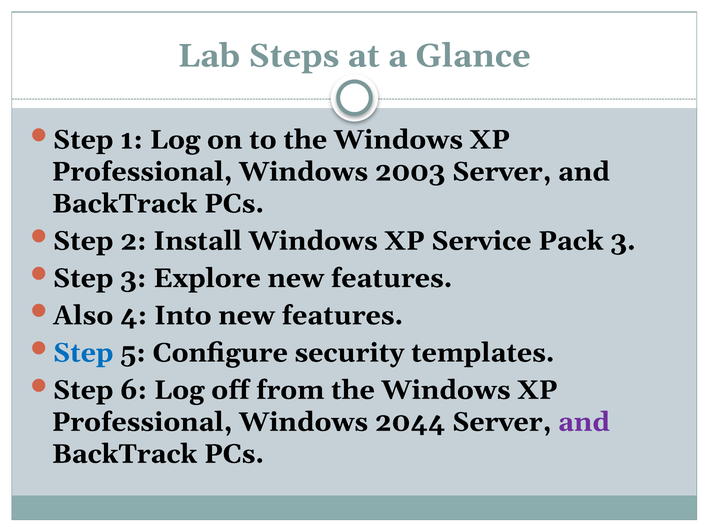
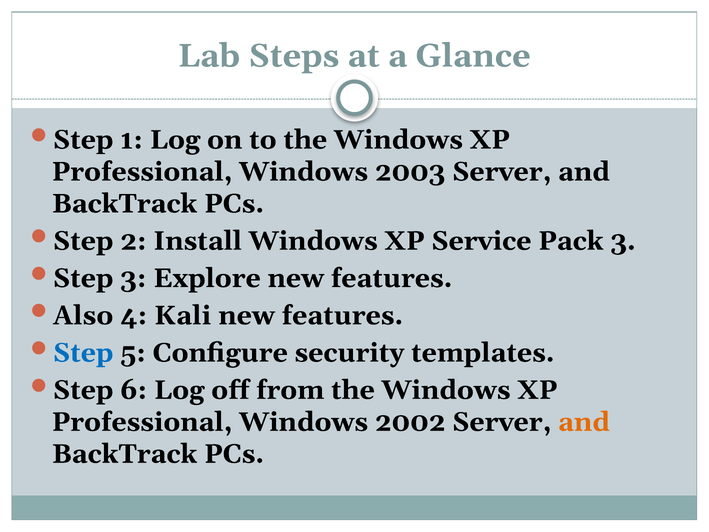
Into: Into -> Kali
2044: 2044 -> 2002
and at (584, 422) colour: purple -> orange
